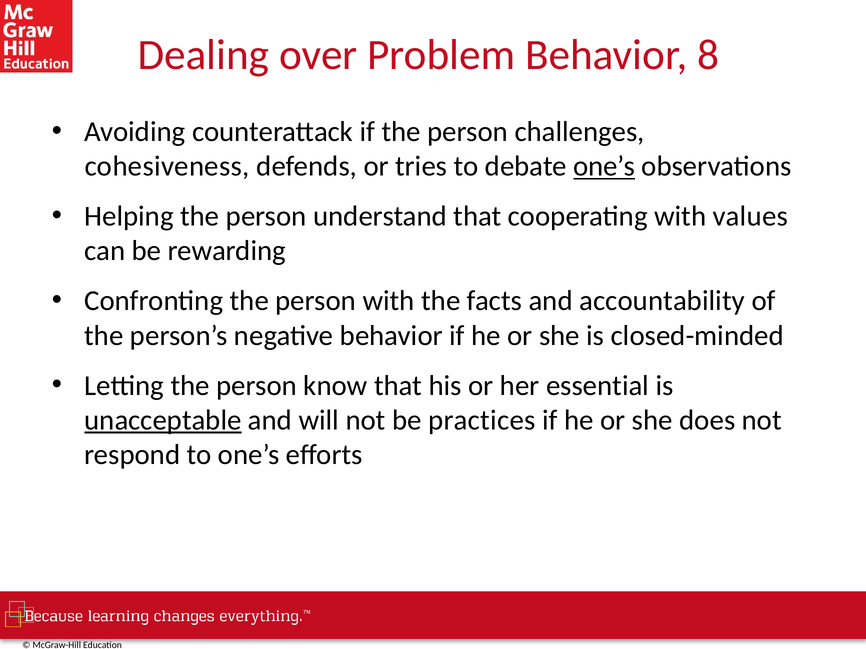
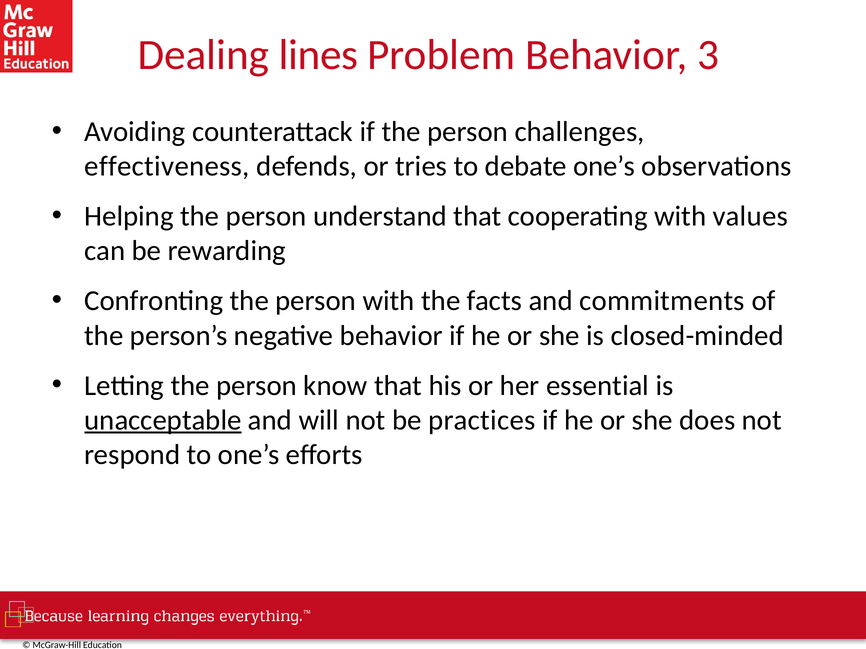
over: over -> lines
8: 8 -> 3
cohesiveness: cohesiveness -> effectiveness
one’s at (604, 167) underline: present -> none
accountability: accountability -> commitments
